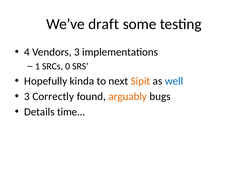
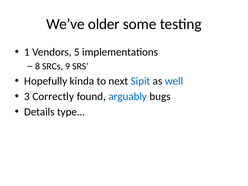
draft: draft -> older
4: 4 -> 1
Vendors 3: 3 -> 5
1: 1 -> 8
0: 0 -> 9
Sipit colour: orange -> blue
arguably colour: orange -> blue
time: time -> type
